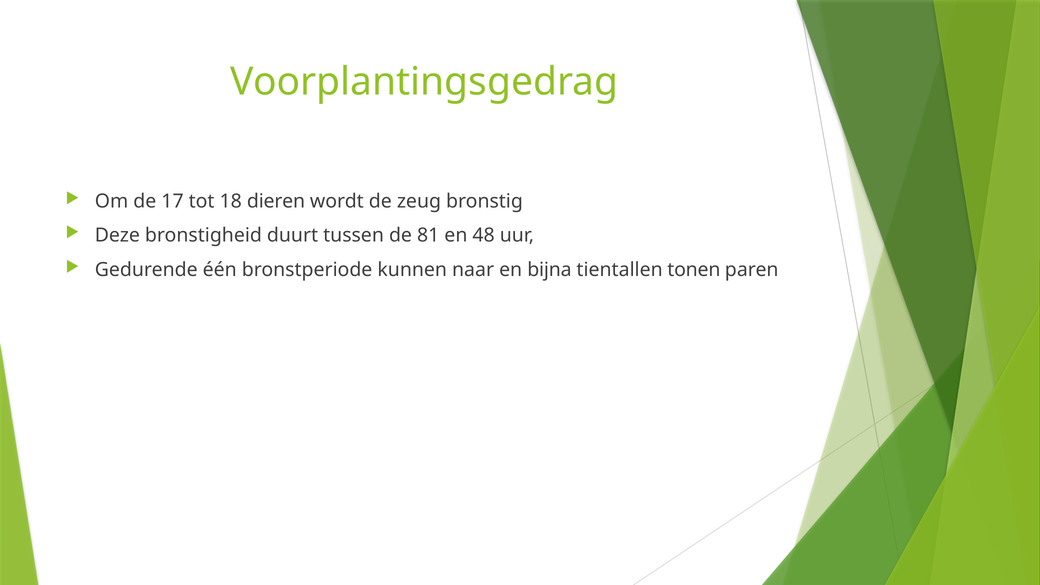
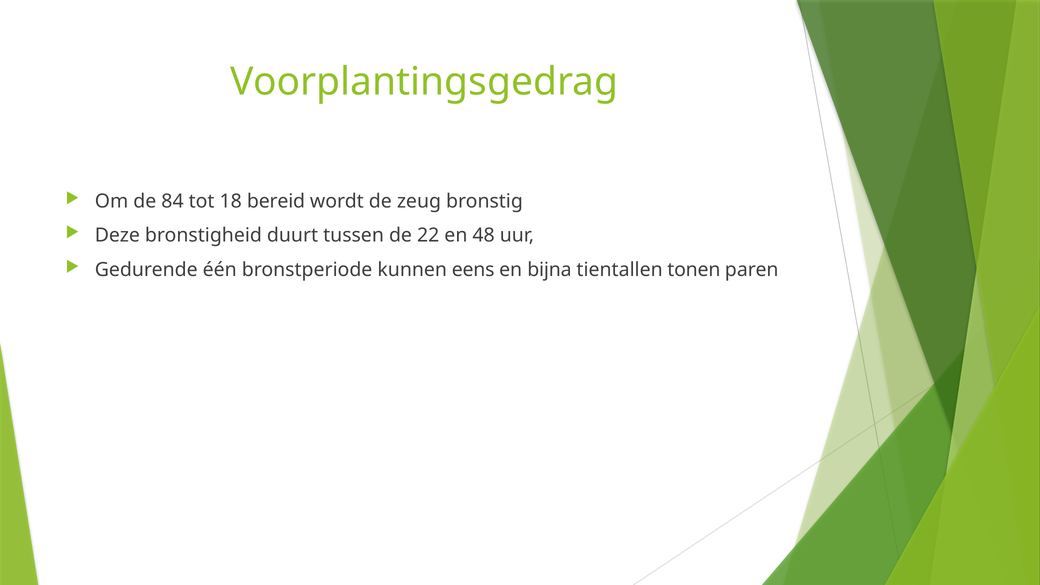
17: 17 -> 84
dieren: dieren -> bereid
81: 81 -> 22
naar: naar -> eens
